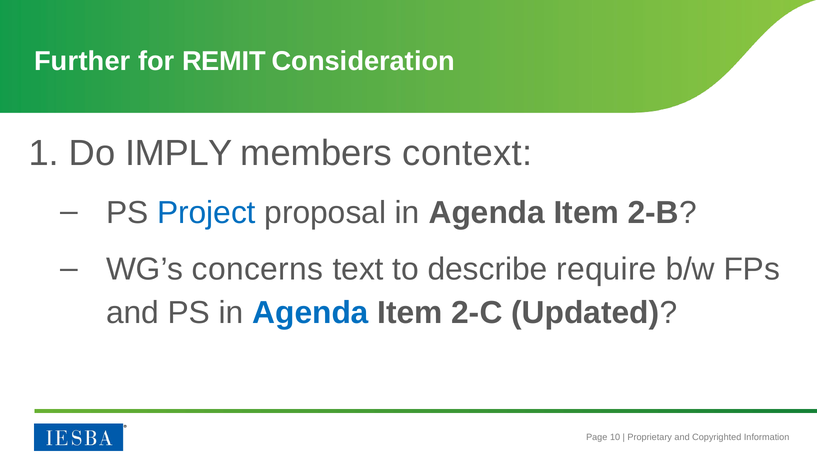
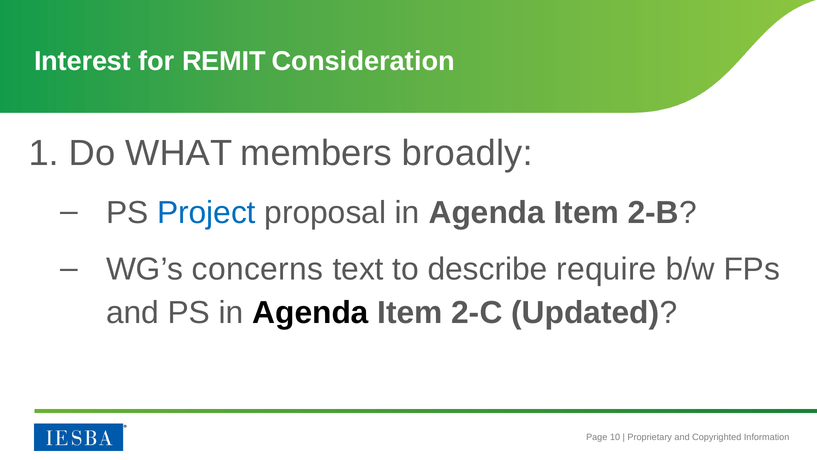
Further: Further -> Interest
IMPLY: IMPLY -> WHAT
context: context -> broadly
Agenda at (311, 312) colour: blue -> black
